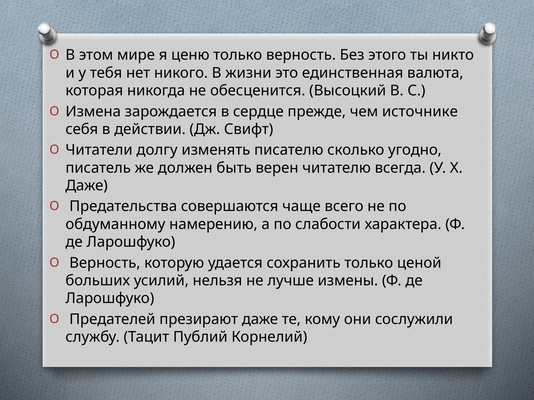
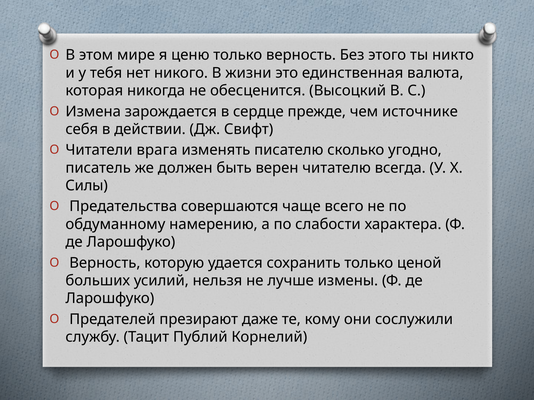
долгу: долгу -> врага
Даже at (87, 186): Даже -> Силы
